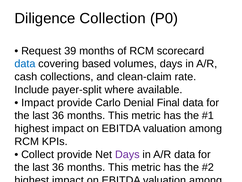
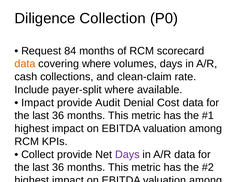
39: 39 -> 84
data at (25, 64) colour: blue -> orange
covering based: based -> where
Carlo: Carlo -> Audit
Denial Final: Final -> Cost
